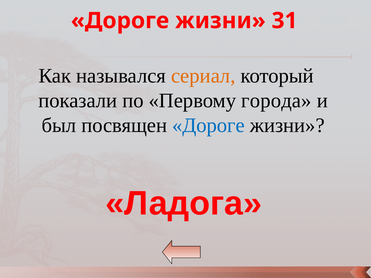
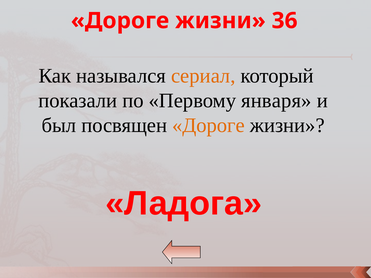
31: 31 -> 36
города: города -> января
Дороге at (208, 125) colour: blue -> orange
